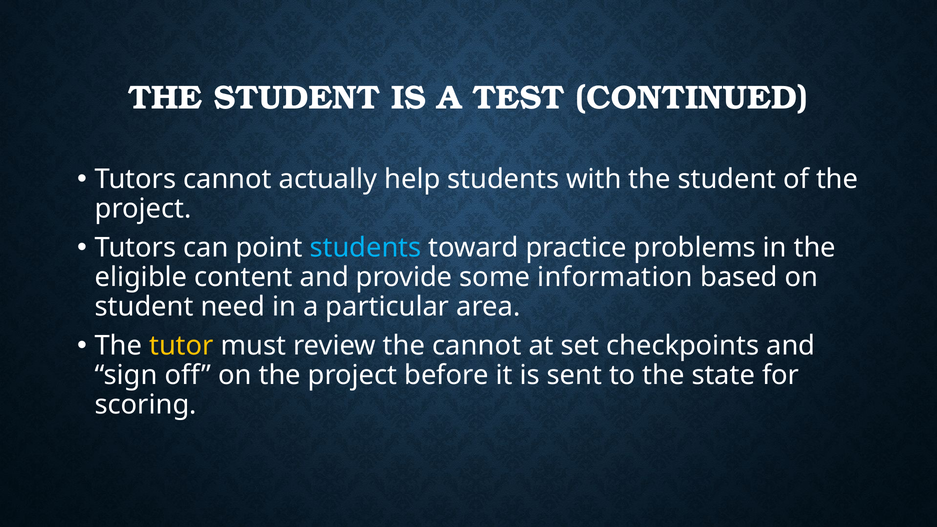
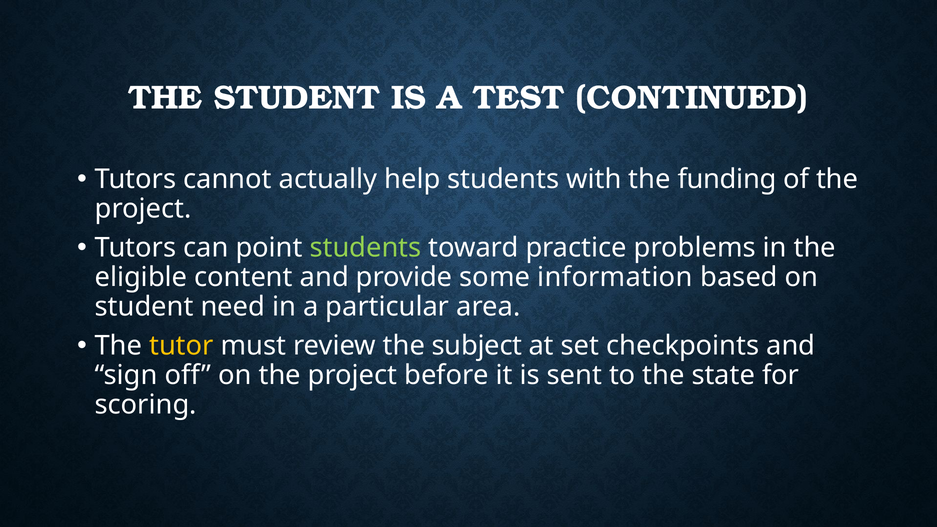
with the student: student -> funding
students at (366, 248) colour: light blue -> light green
the cannot: cannot -> subject
